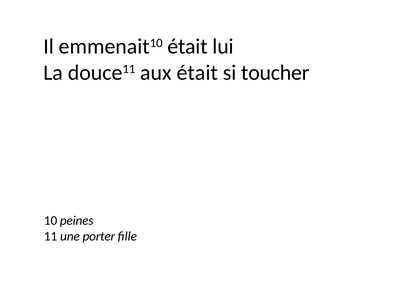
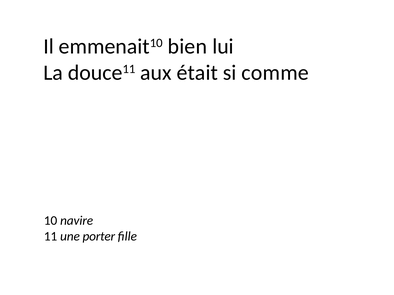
emmenait10 était: était -> bien
toucher: toucher -> comme
peines: peines -> navire
